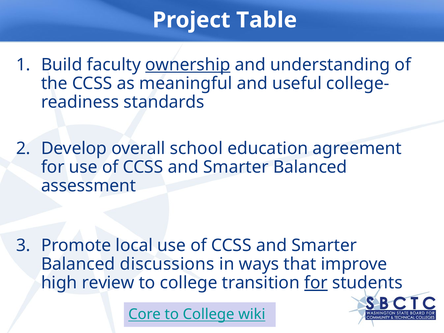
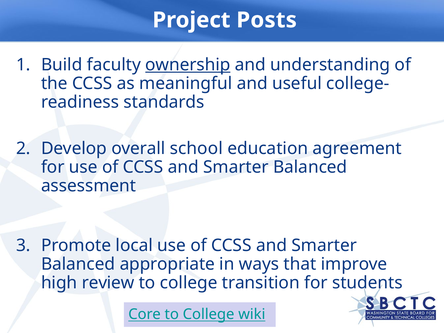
Table: Table -> Posts
discussions: discussions -> appropriate
for at (316, 283) underline: present -> none
